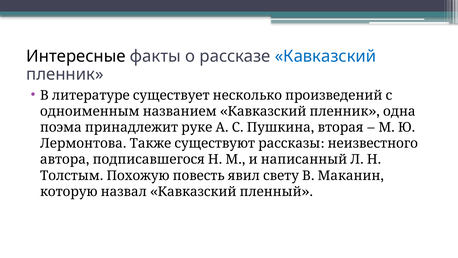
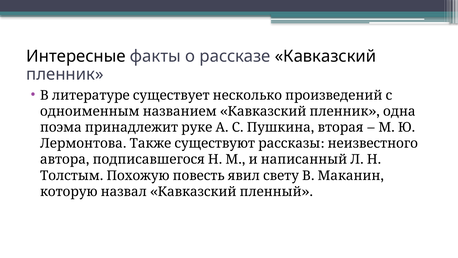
Кавказский colour: blue -> black
